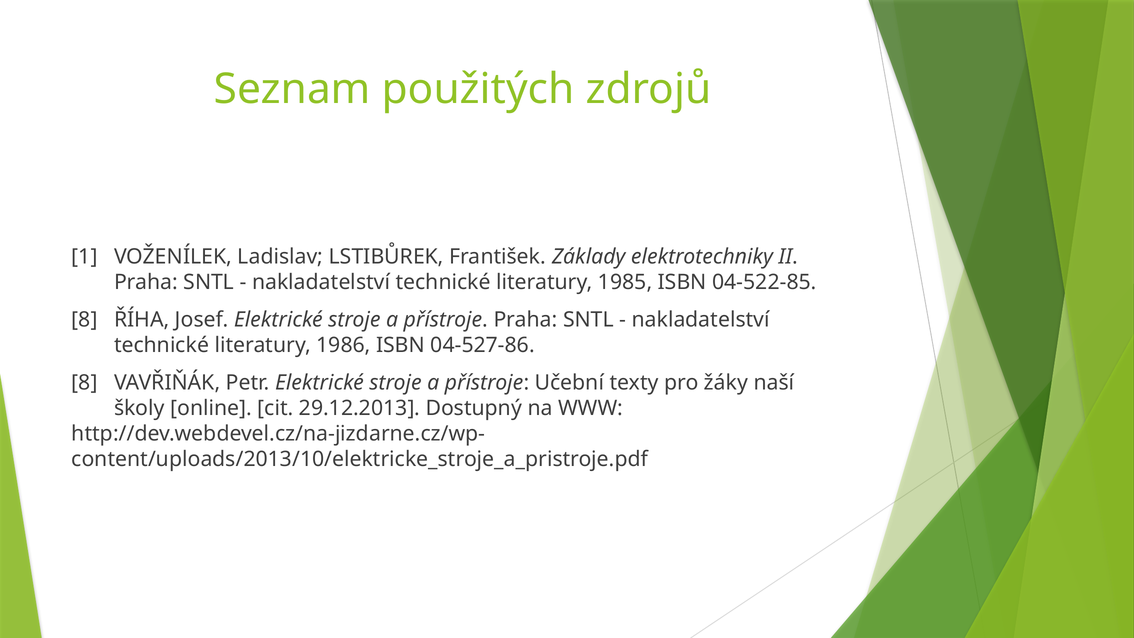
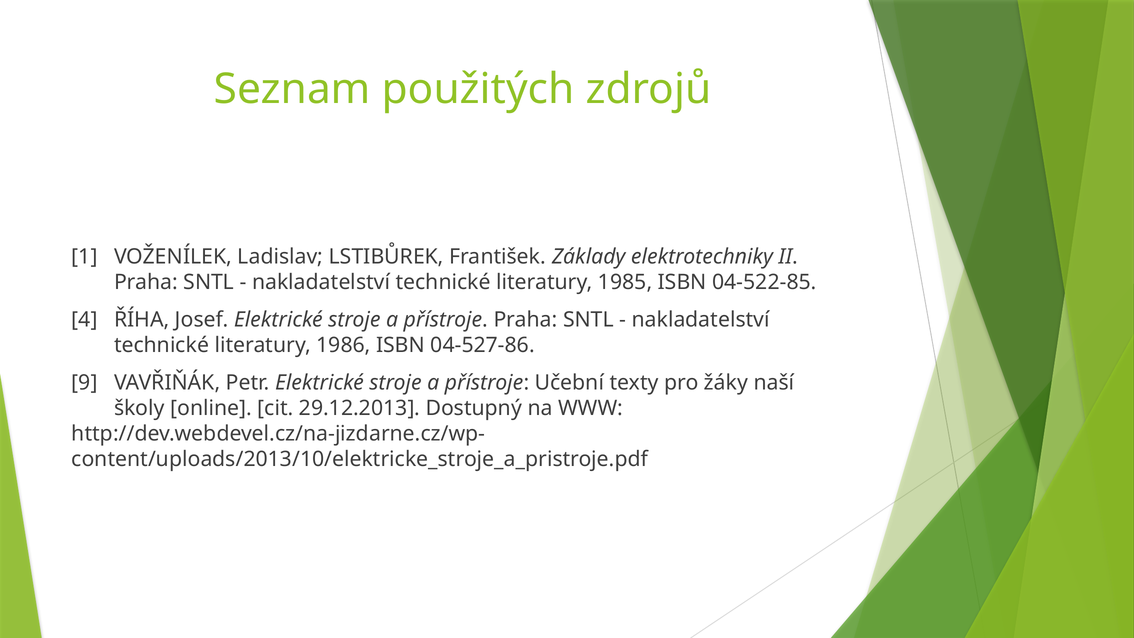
8 at (85, 320): 8 -> 4
8 at (85, 383): 8 -> 9
